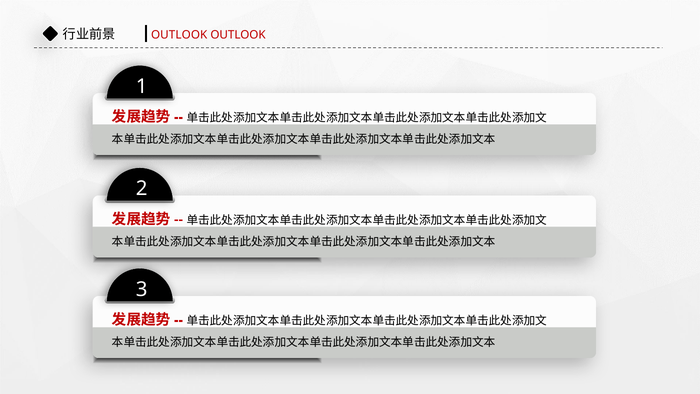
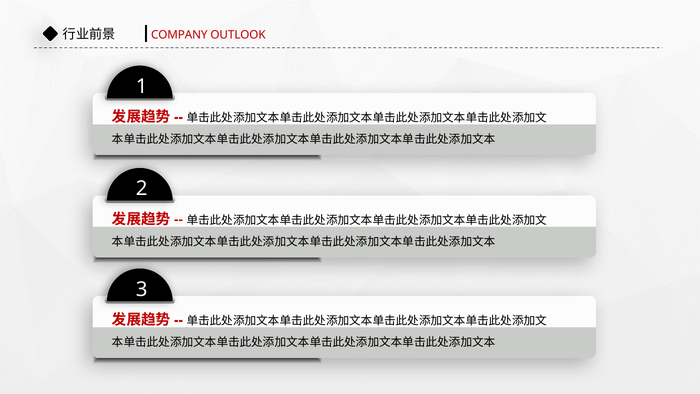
OUTLOOK at (179, 35): OUTLOOK -> COMPANY
